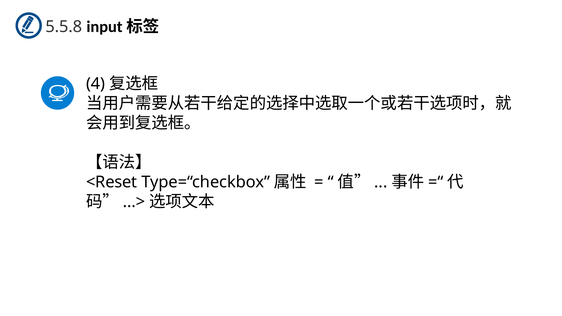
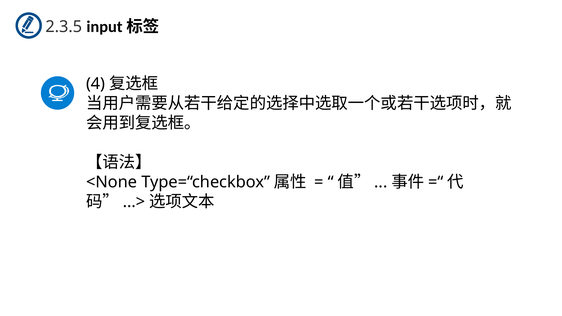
5.5.8: 5.5.8 -> 2.3.5
<Reset: <Reset -> <None
